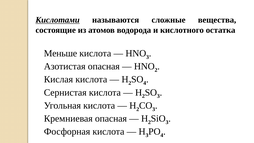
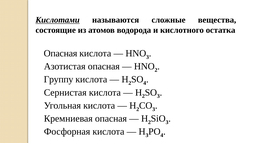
Меньше at (60, 53): Меньше -> Опасная
Кислая: Кислая -> Группу
